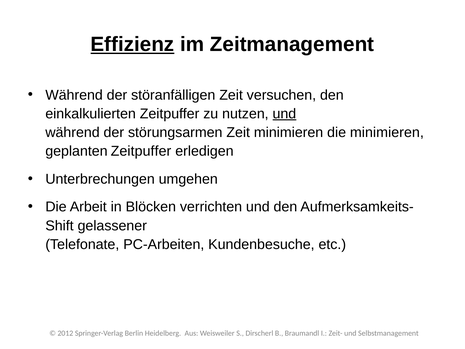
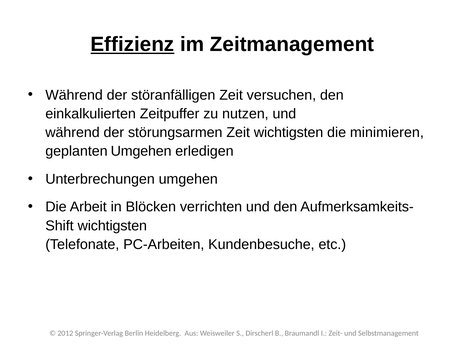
und at (284, 114) underline: present -> none
Zeit minimieren: minimieren -> wichtigsten
geplanten Zeitpuffer: Zeitpuffer -> Umgehen
gelassener at (112, 225): gelassener -> wichtigsten
